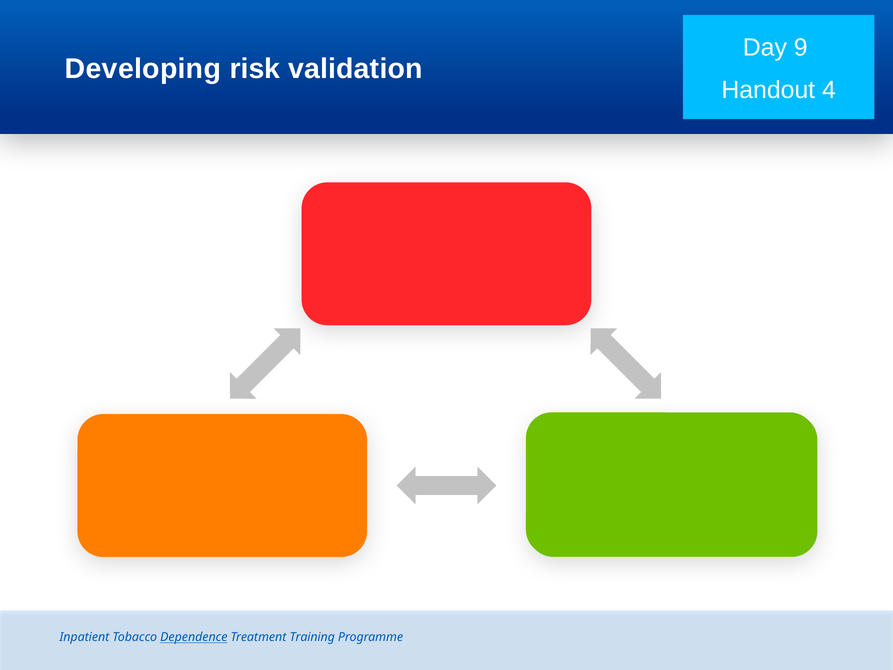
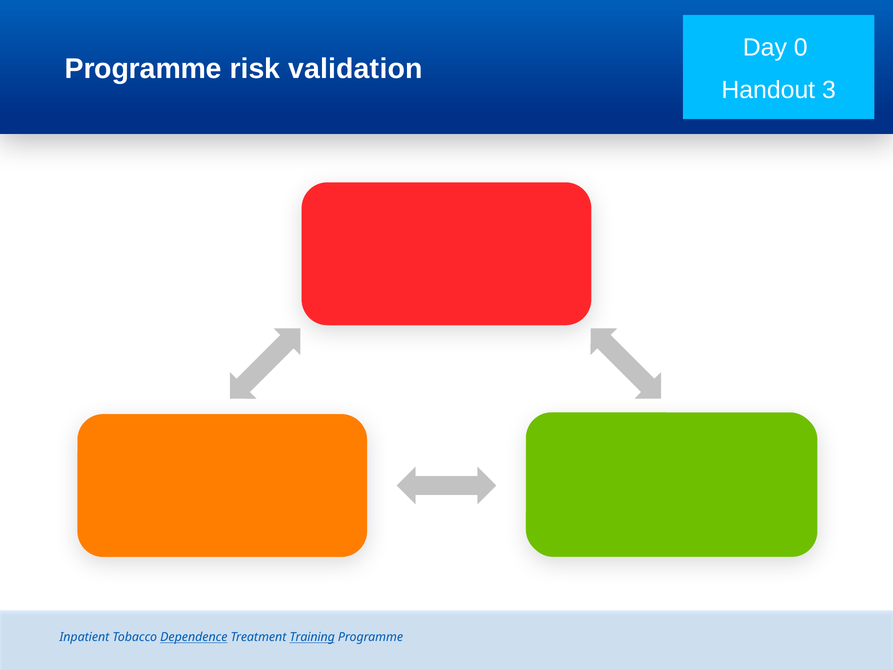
9: 9 -> 0
Developing at (143, 69): Developing -> Programme
4: 4 -> 3
Training underline: none -> present
